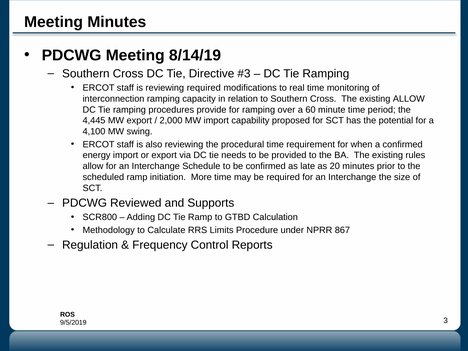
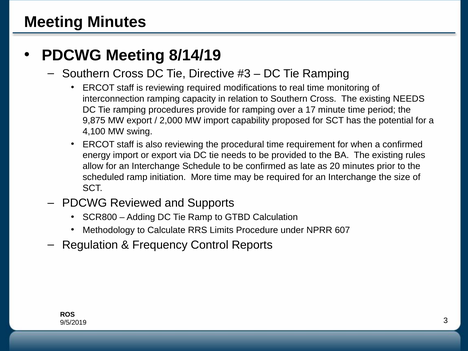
existing ALLOW: ALLOW -> NEEDS
60: 60 -> 17
4,445: 4,445 -> 9,875
867: 867 -> 607
